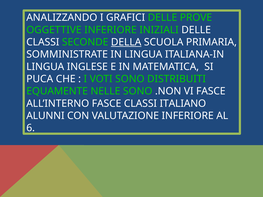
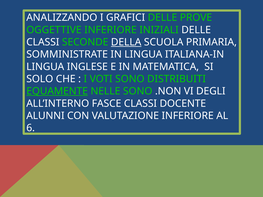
PUCA: PUCA -> SOLO
EQUAMENTE underline: none -> present
VI FASCE: FASCE -> DEGLI
ITALIANO: ITALIANO -> DOCENTE
